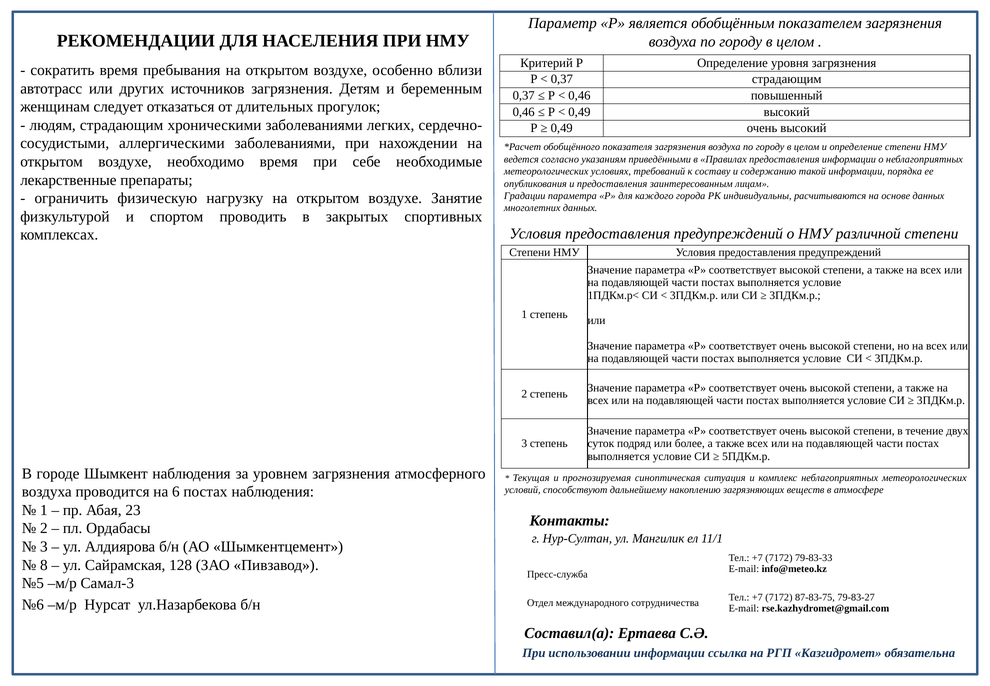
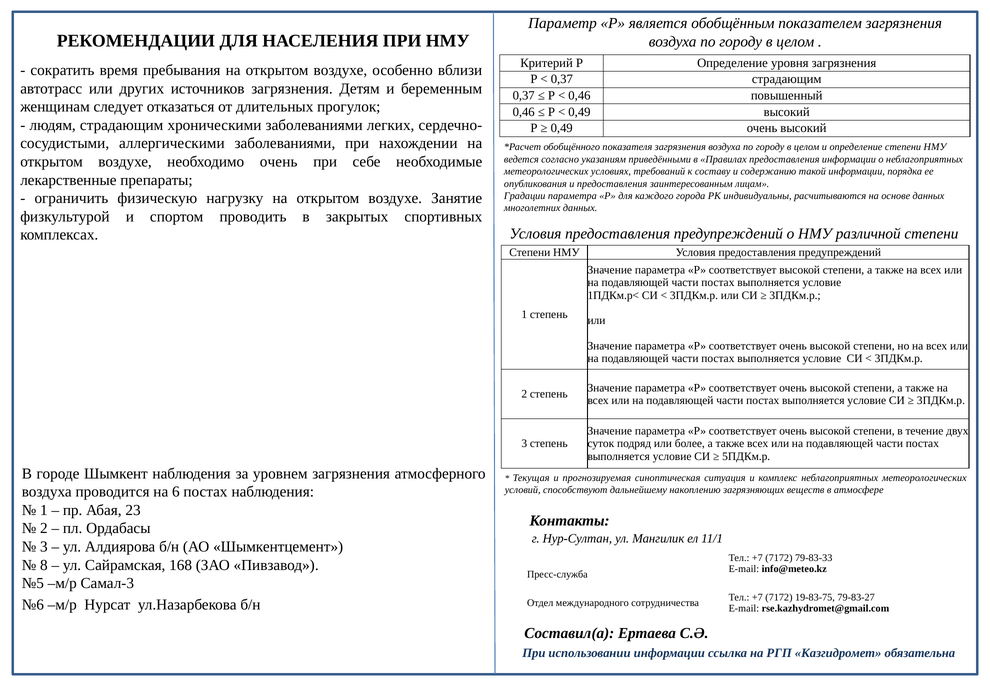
необходимо время: время -> очень
128: 128 -> 168
87-83-75: 87-83-75 -> 19-83-75
